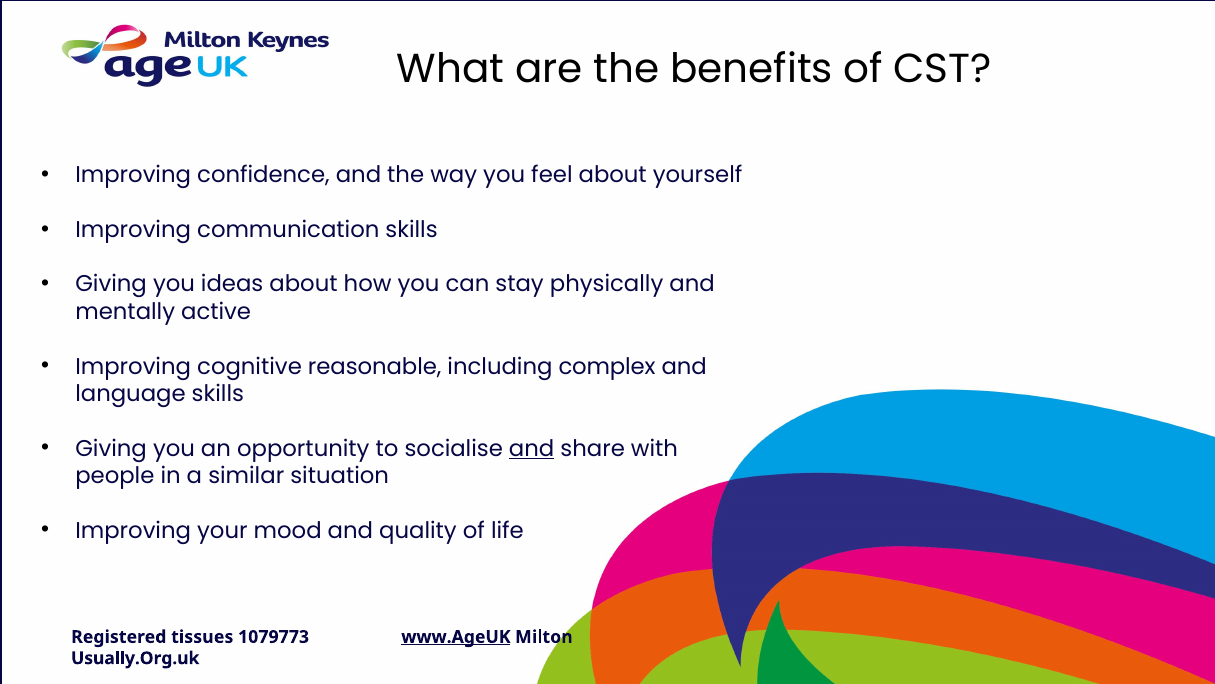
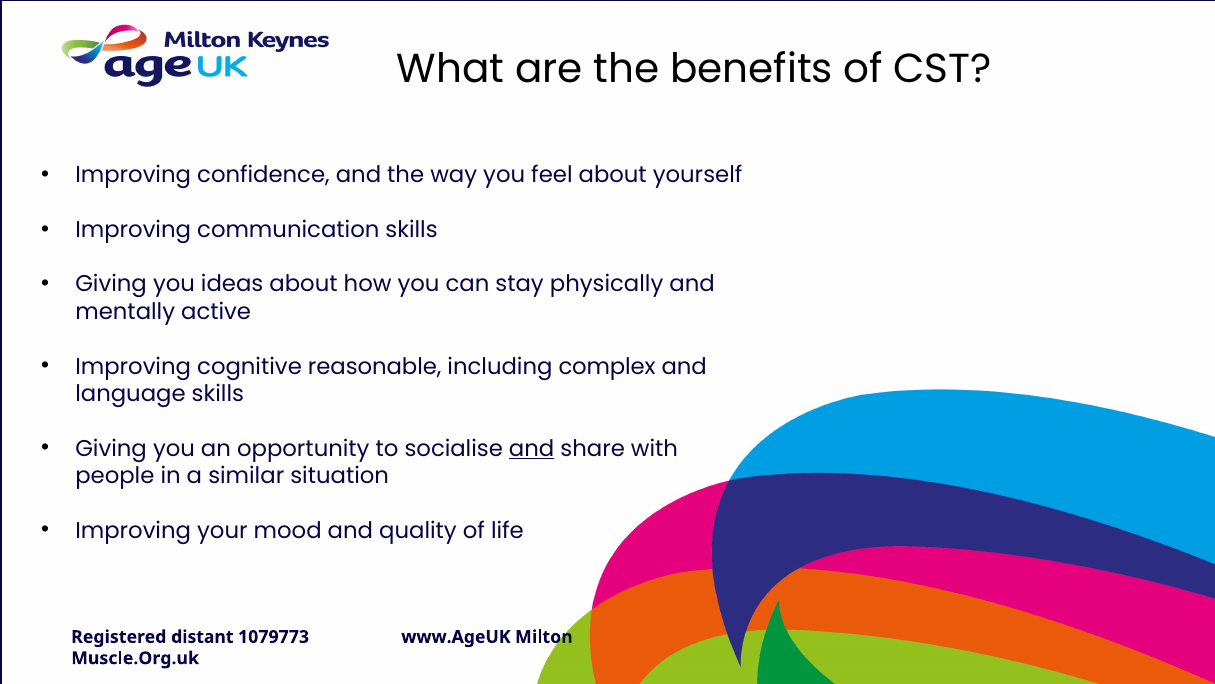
tissues: tissues -> distant
www.AgeUK underline: present -> none
Usually.Org.uk: Usually.Org.uk -> Muscle.Org.uk
